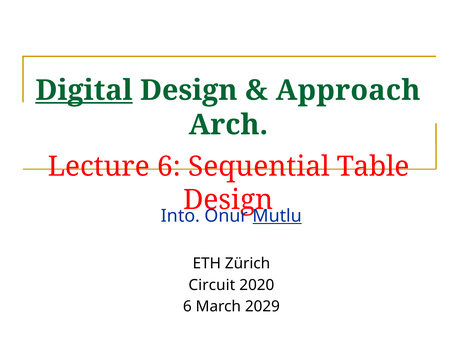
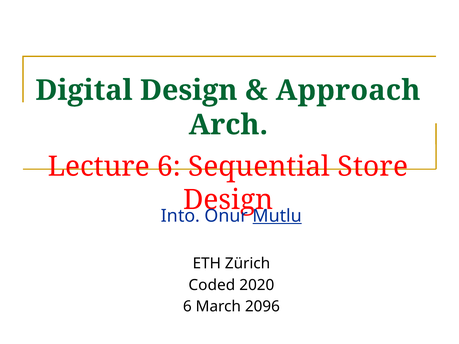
Digital underline: present -> none
Table: Table -> Store
Circuit: Circuit -> Coded
2029: 2029 -> 2096
